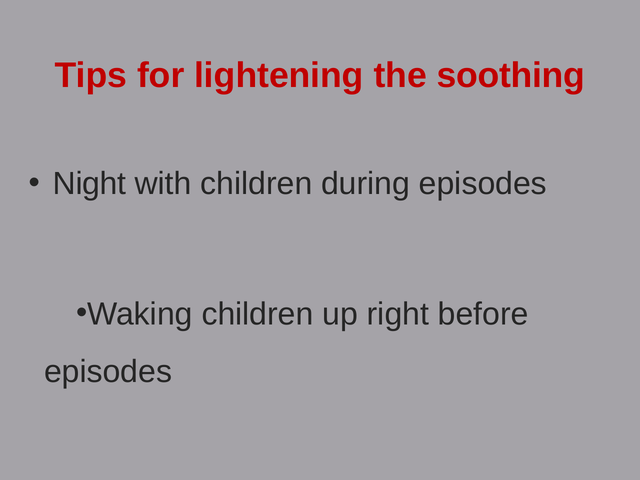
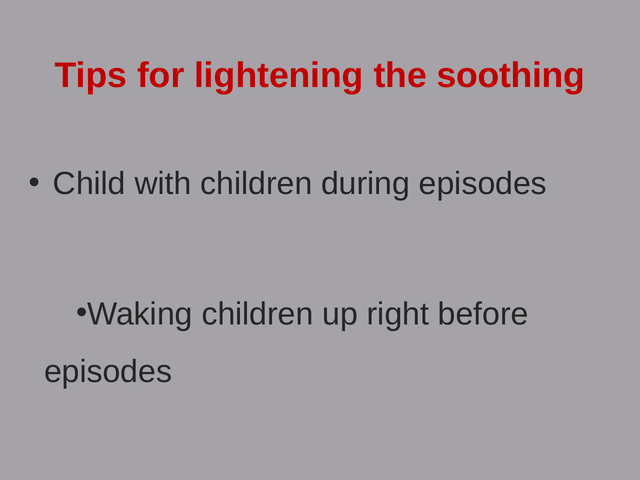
Night: Night -> Child
